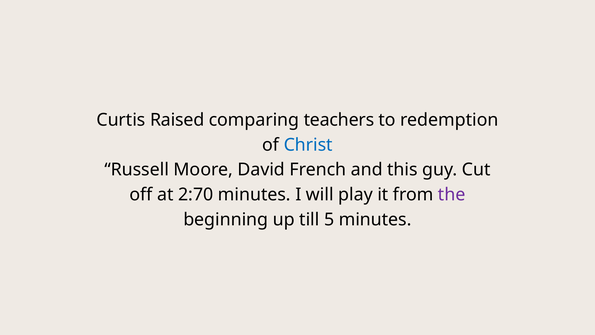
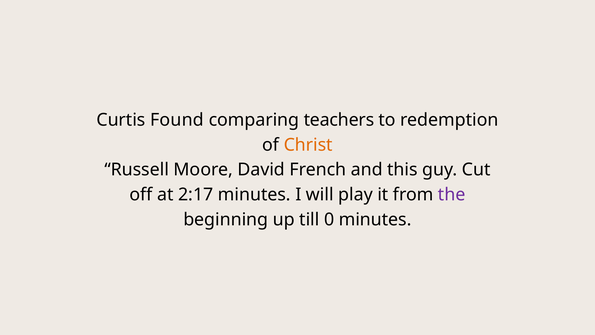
Raised: Raised -> Found
Christ colour: blue -> orange
2:70: 2:70 -> 2:17
5: 5 -> 0
